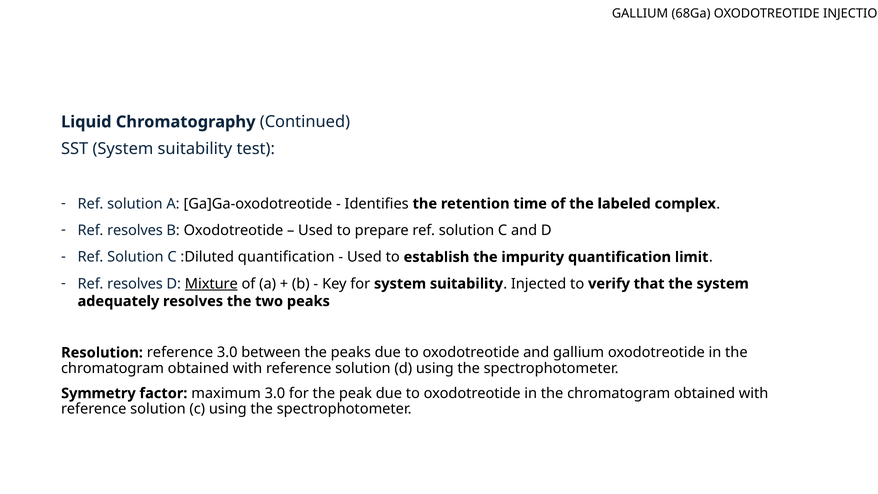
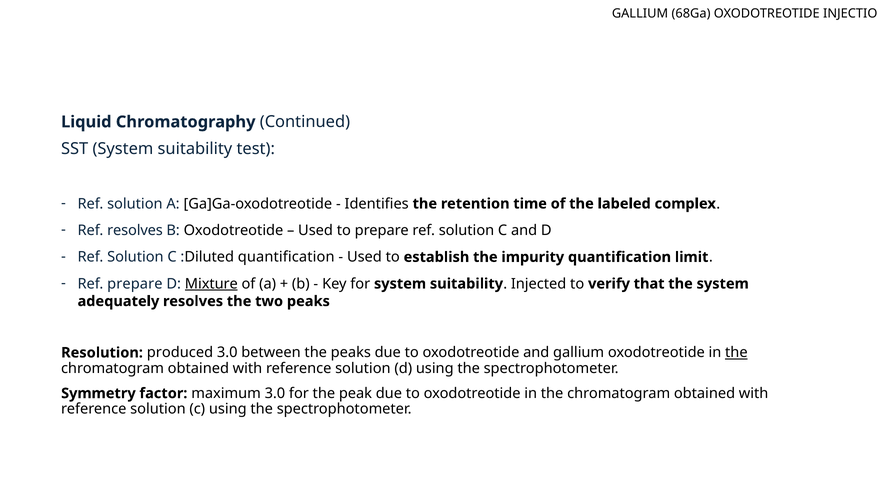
resolves at (135, 284): resolves -> prepare
Resolution reference: reference -> produced
the at (736, 353) underline: none -> present
